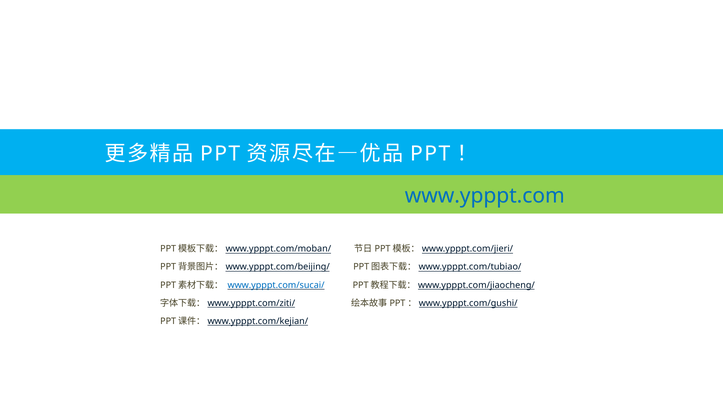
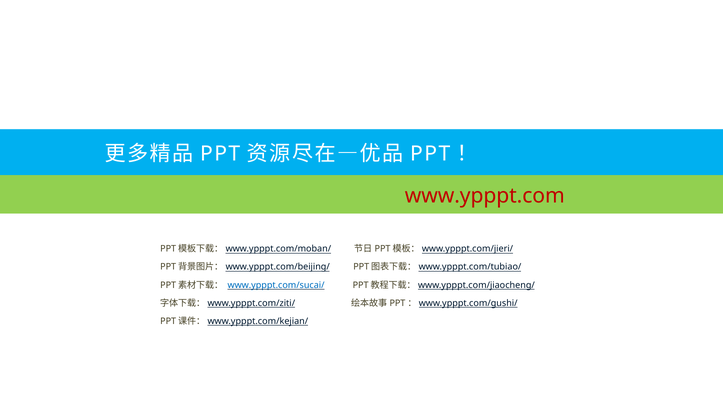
www.ypppt.com colour: blue -> red
